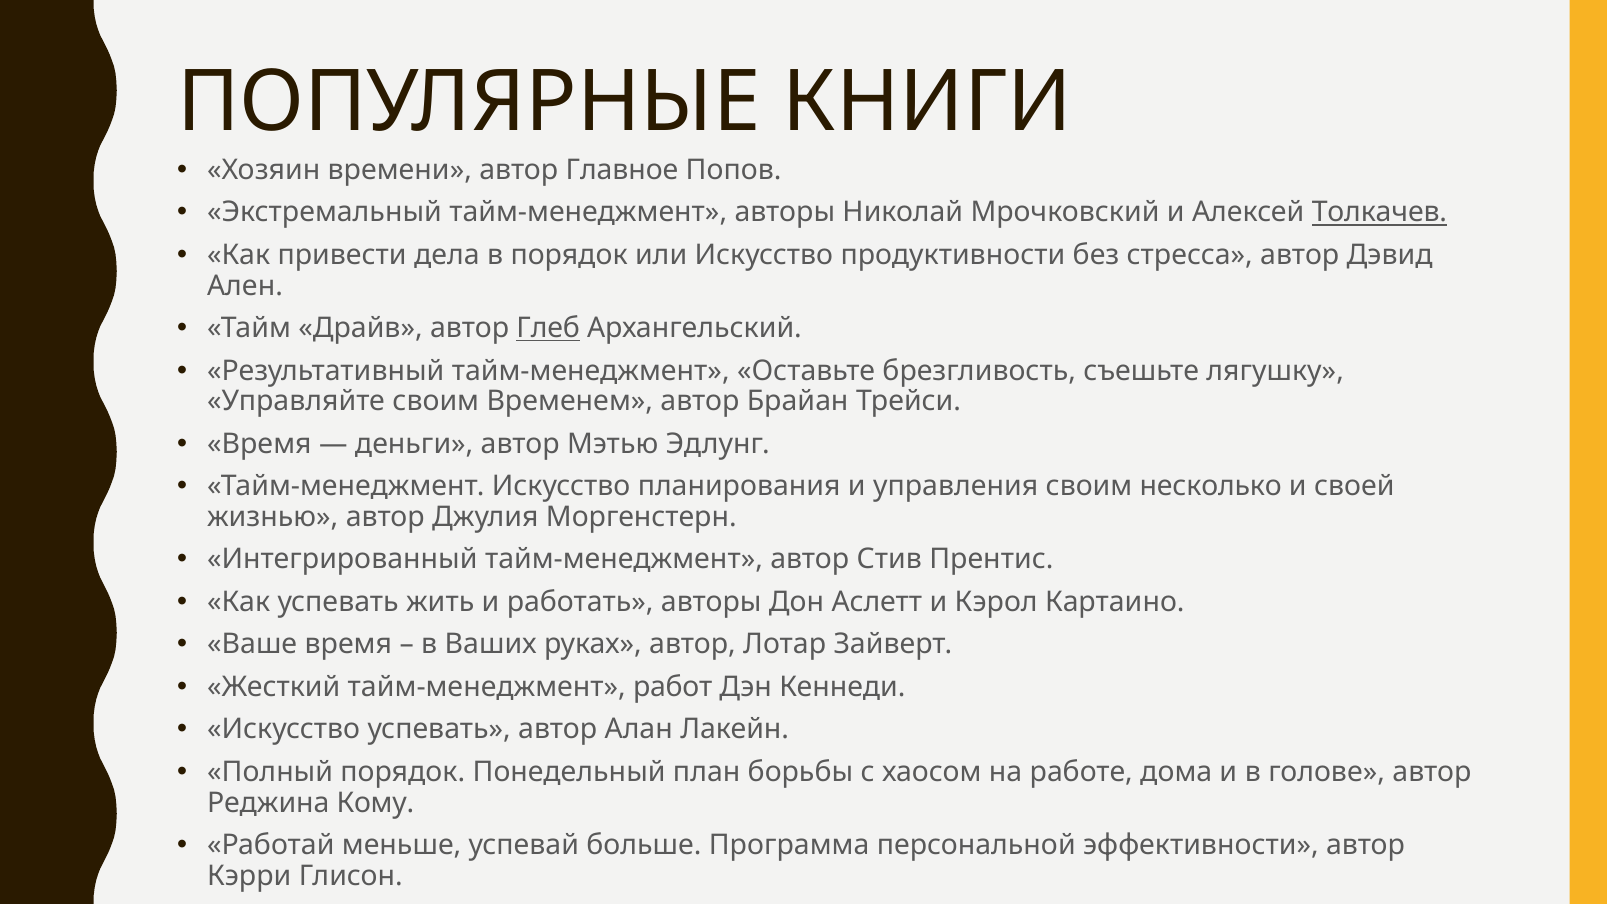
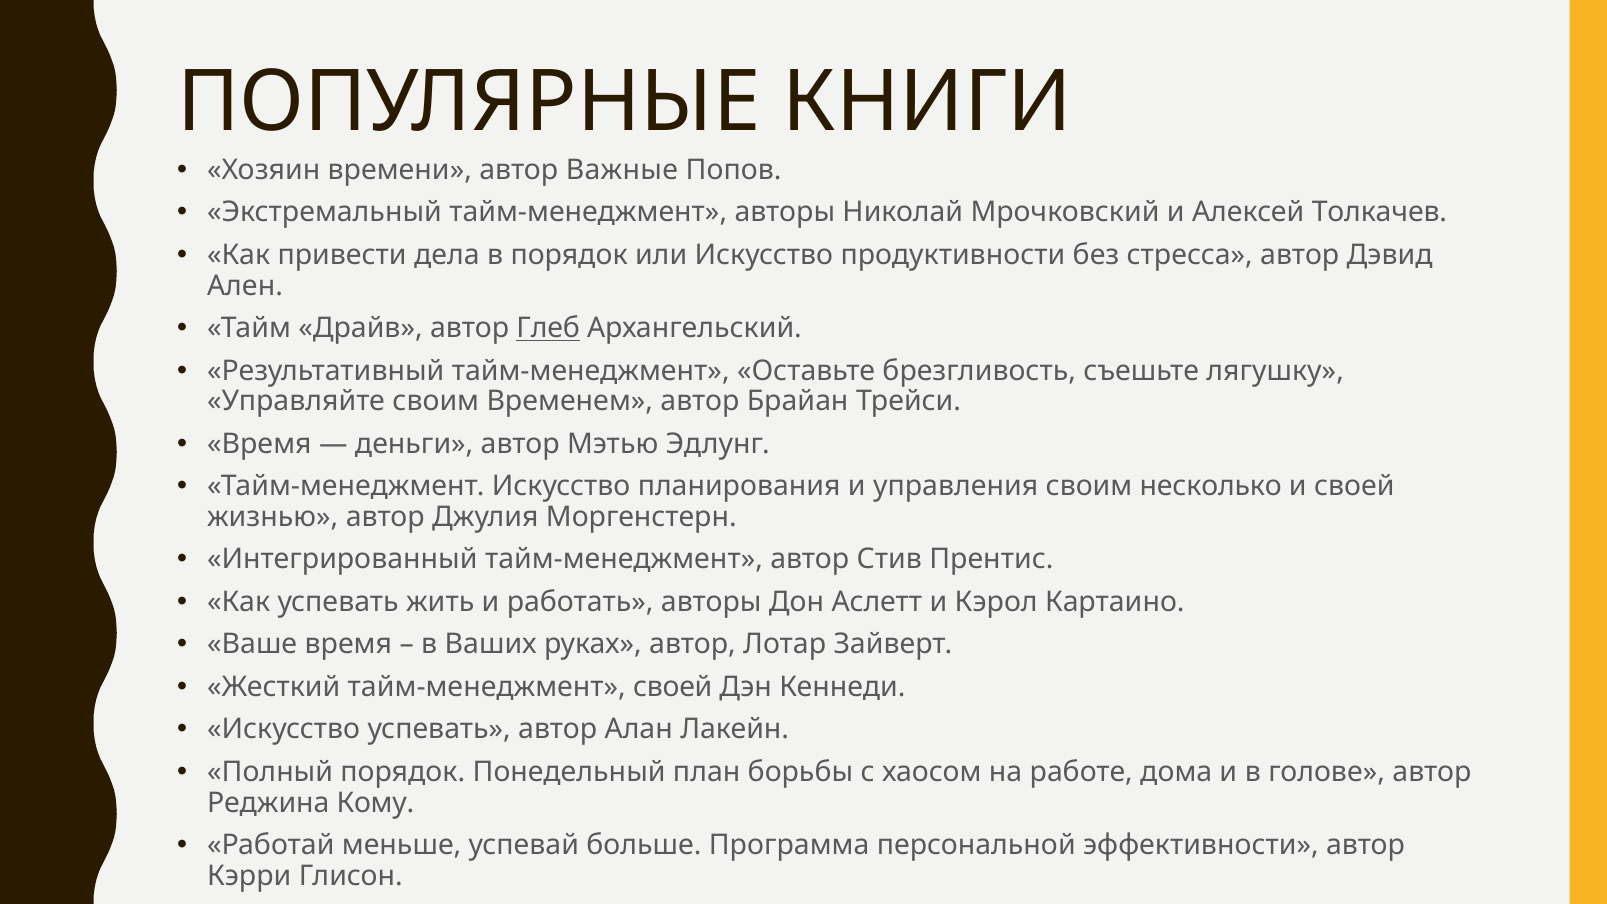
Главное: Главное -> Важные
Толкачев underline: present -> none
тайм-менеджмент работ: работ -> своей
